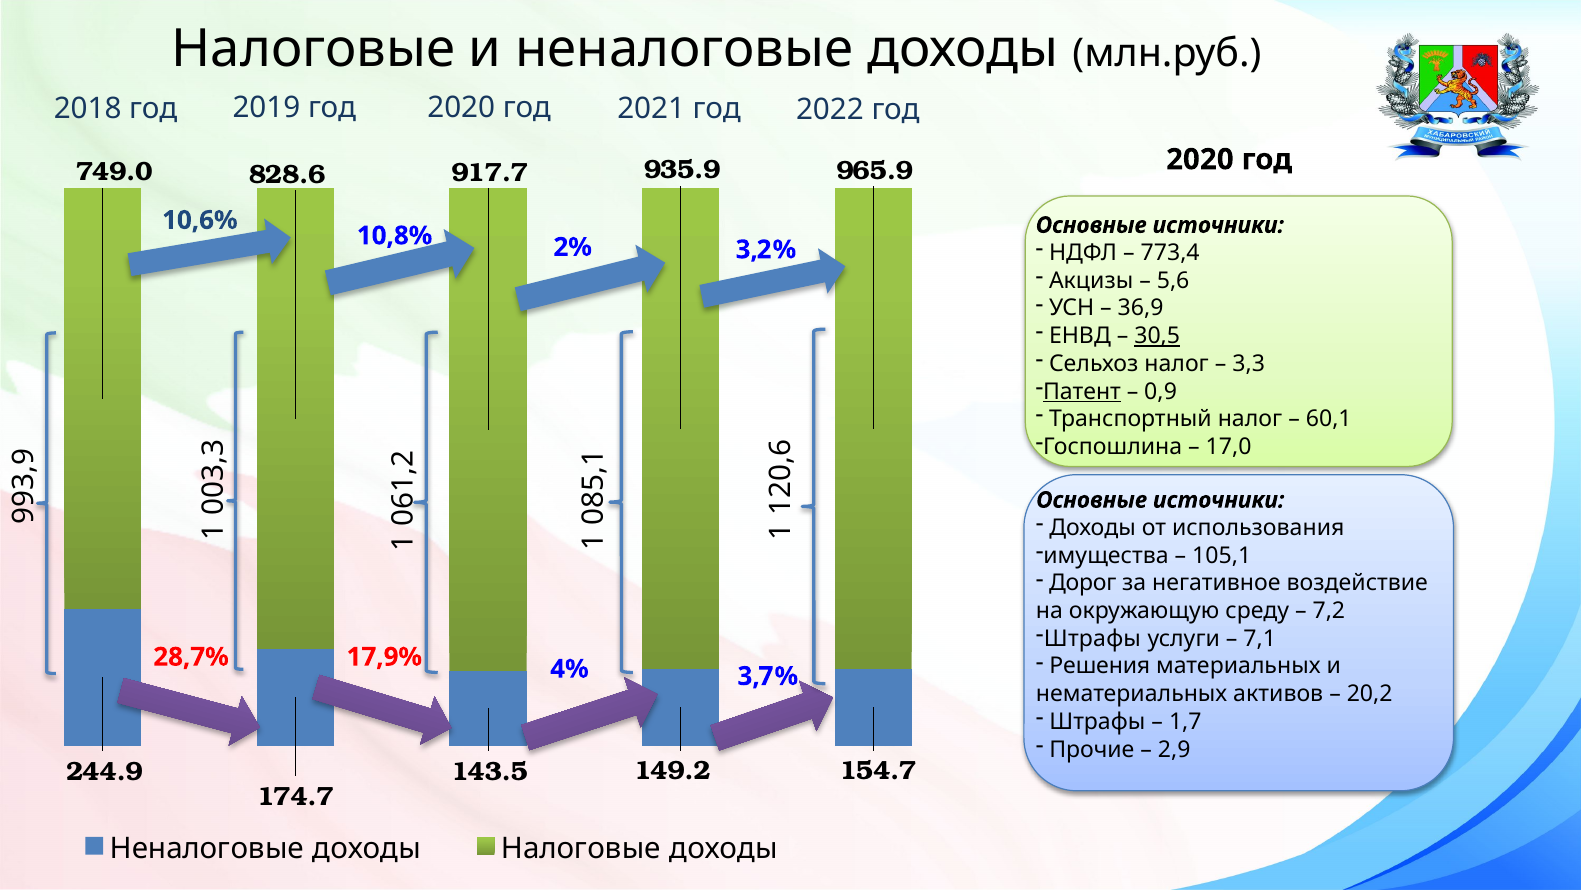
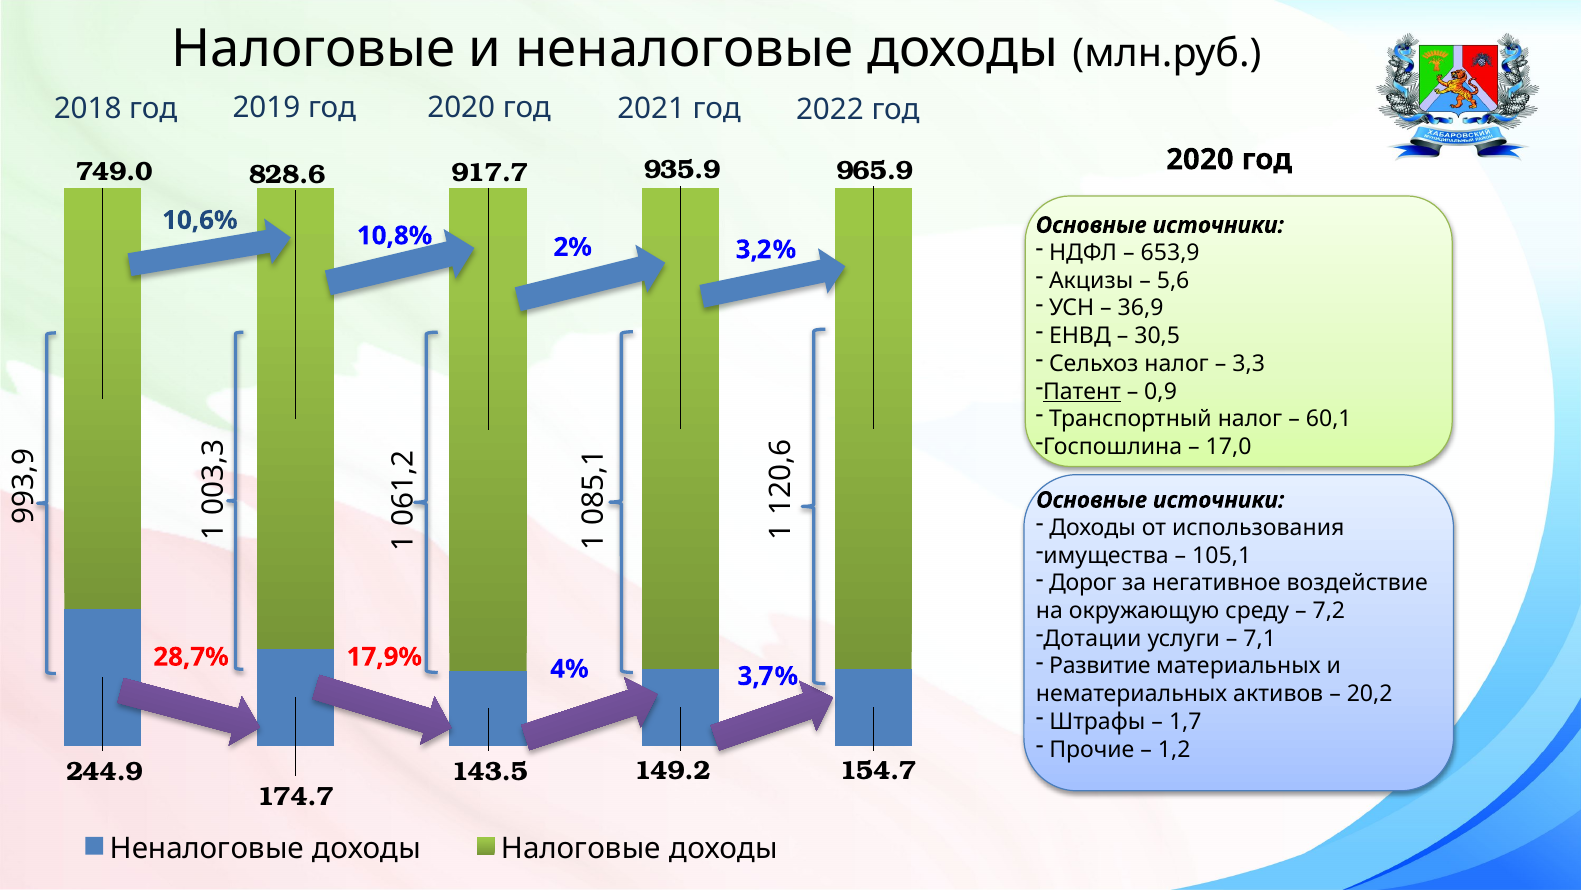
773,4: 773,4 -> 653,9
30,5 underline: present -> none
Штрафы at (1092, 638): Штрафы -> Дотации
Решения: Решения -> Развитие
2,9: 2,9 -> 1,2
